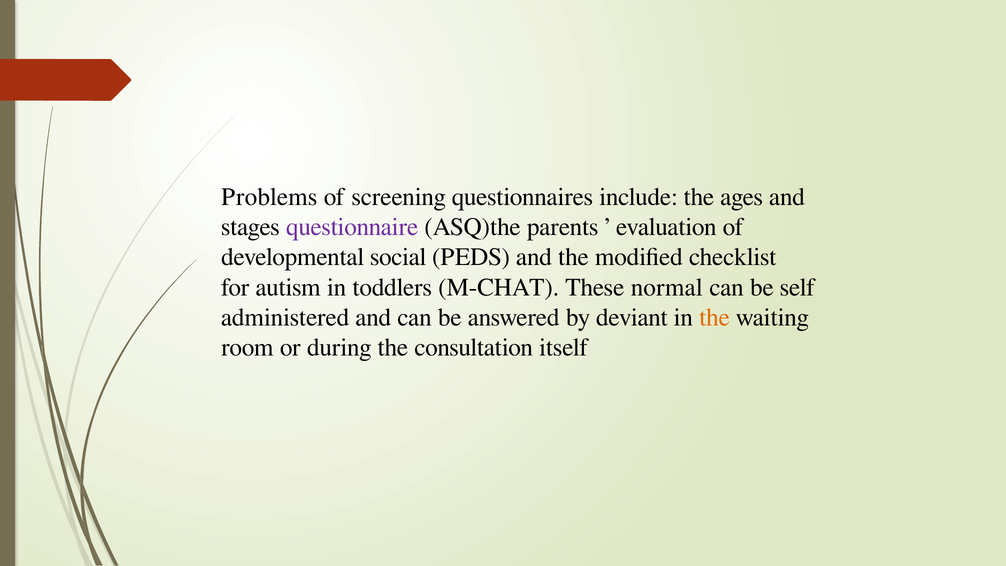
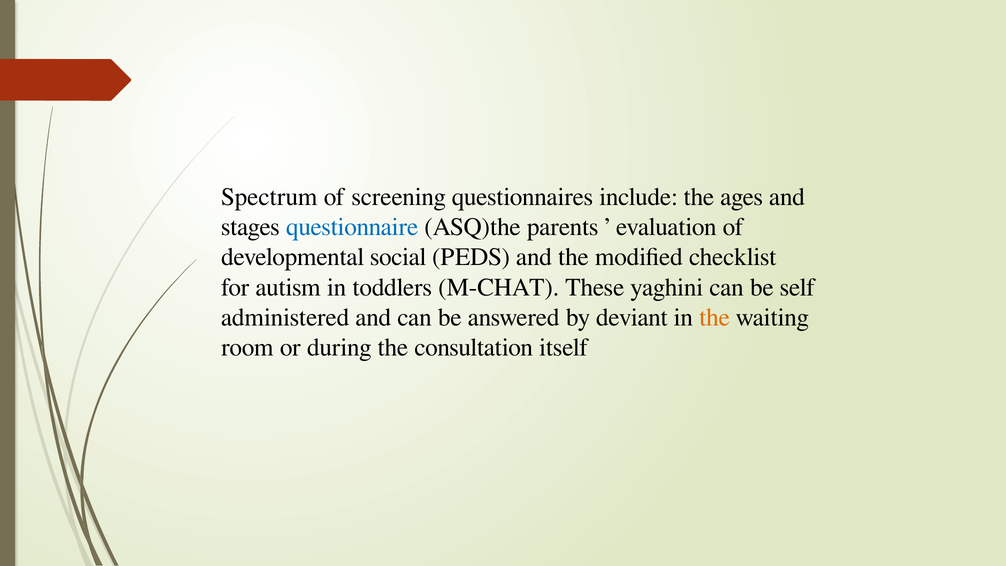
Problems: Problems -> Spectrum
questionnaire colour: purple -> blue
normal: normal -> yaghini
